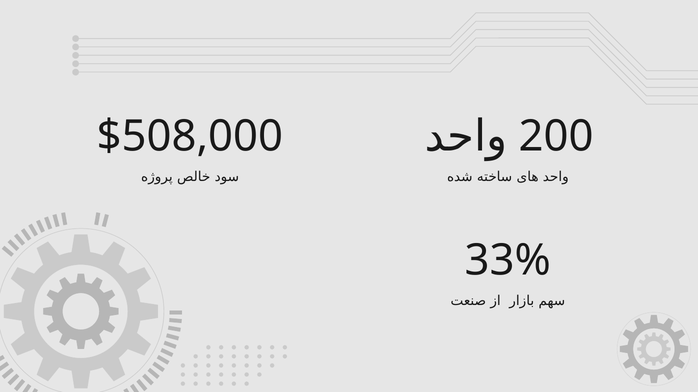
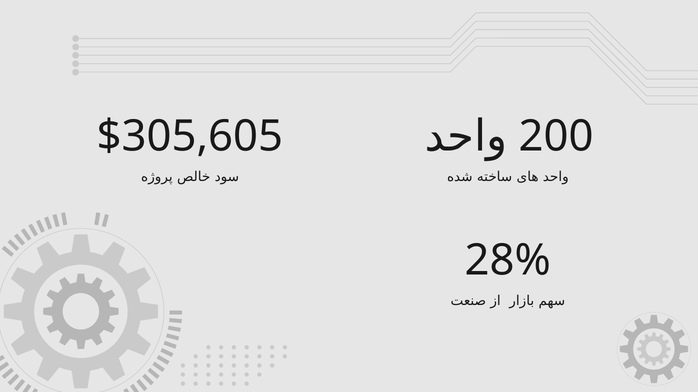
$508,000: $508,000 -> $305,605
33%: 33% -> 28%
